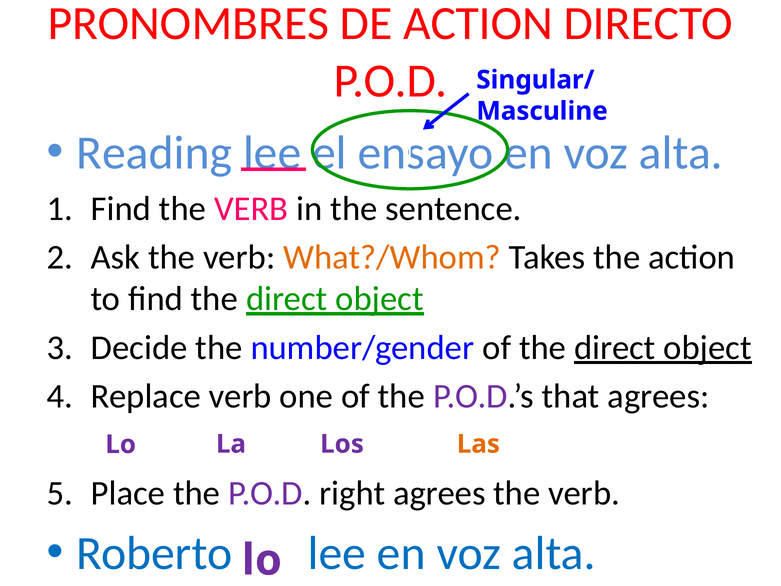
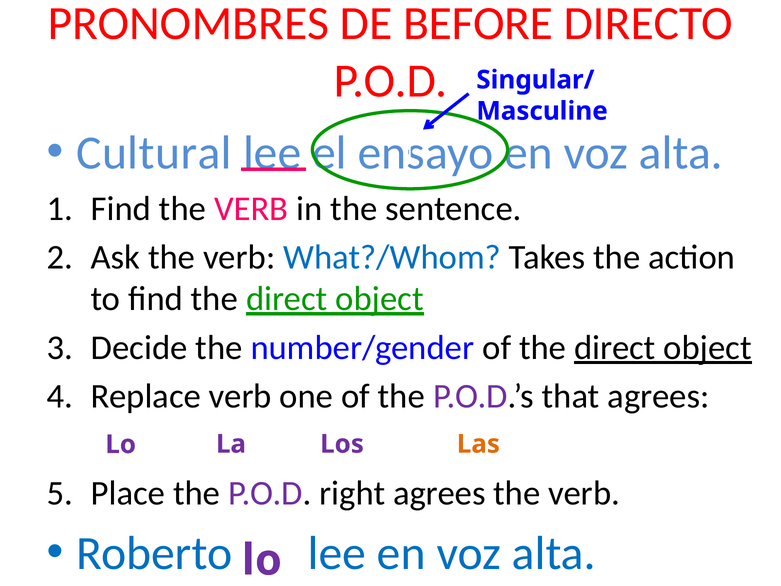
DE ACTION: ACTION -> BEFORE
Reading: Reading -> Cultural
What?/Whom colour: orange -> blue
